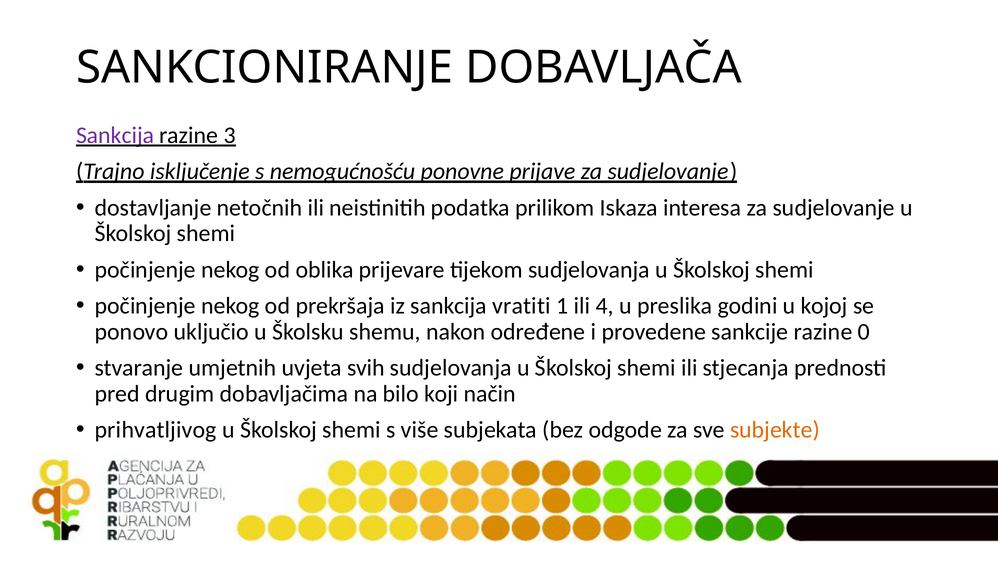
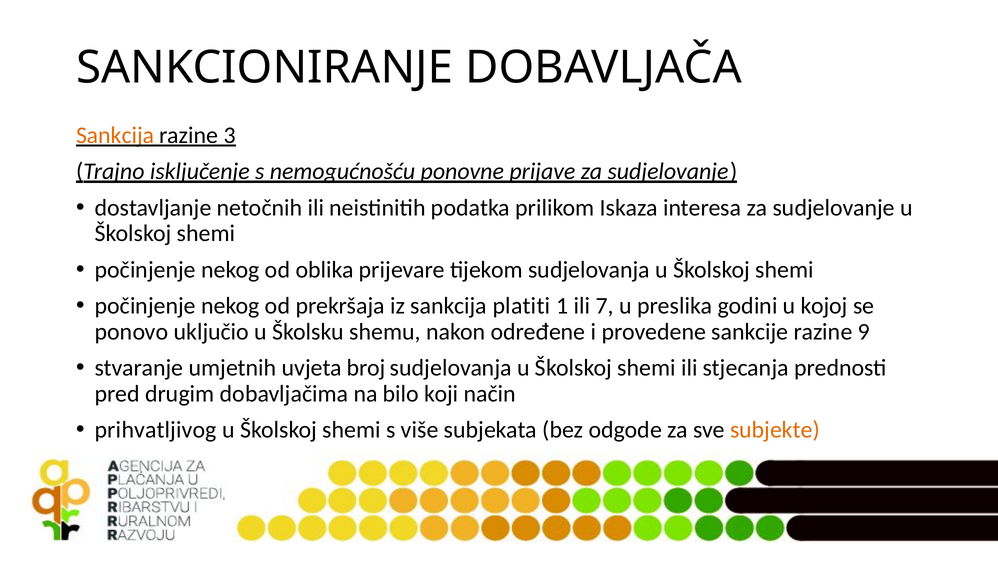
Sankcija at (115, 135) colour: purple -> orange
vratiti: vratiti -> platiti
4: 4 -> 7
0: 0 -> 9
svih: svih -> broj
